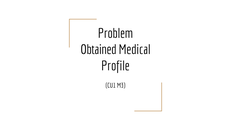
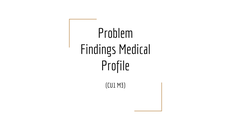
Obtained: Obtained -> Findings
